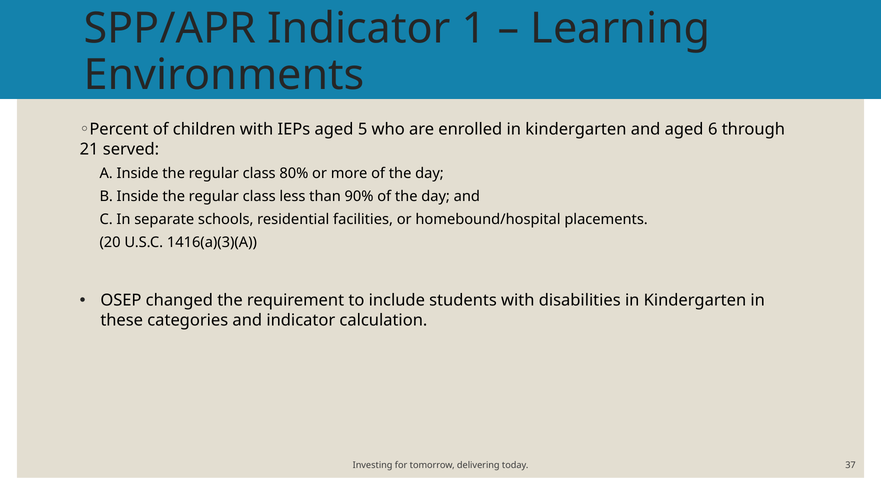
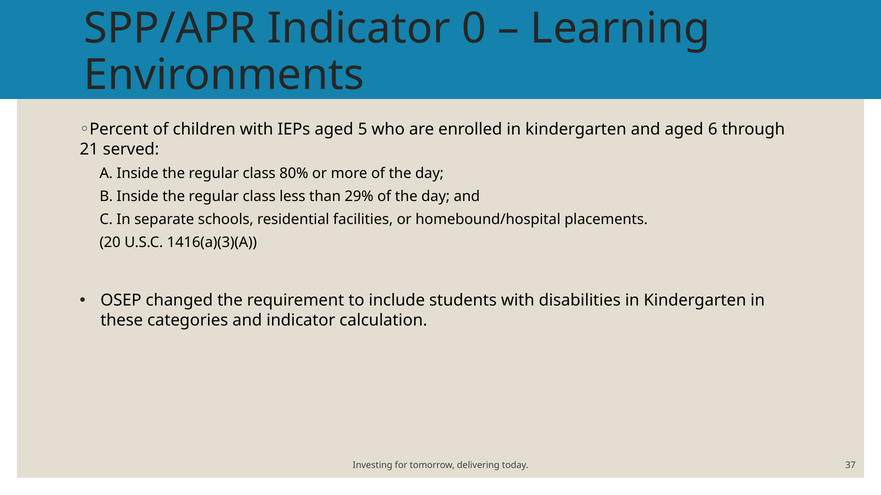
1: 1 -> 0
90%: 90% -> 29%
